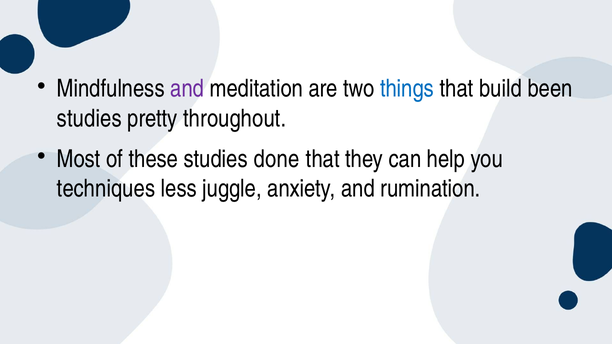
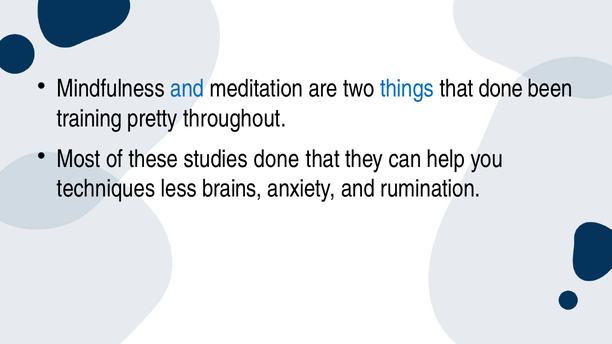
and at (187, 89) colour: purple -> blue
that build: build -> done
studies at (89, 118): studies -> training
juggle: juggle -> brains
